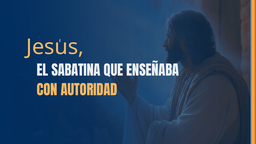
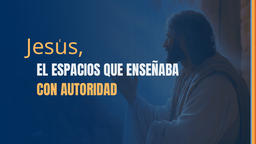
SABATINA: SABATINA -> ESPACIOS
